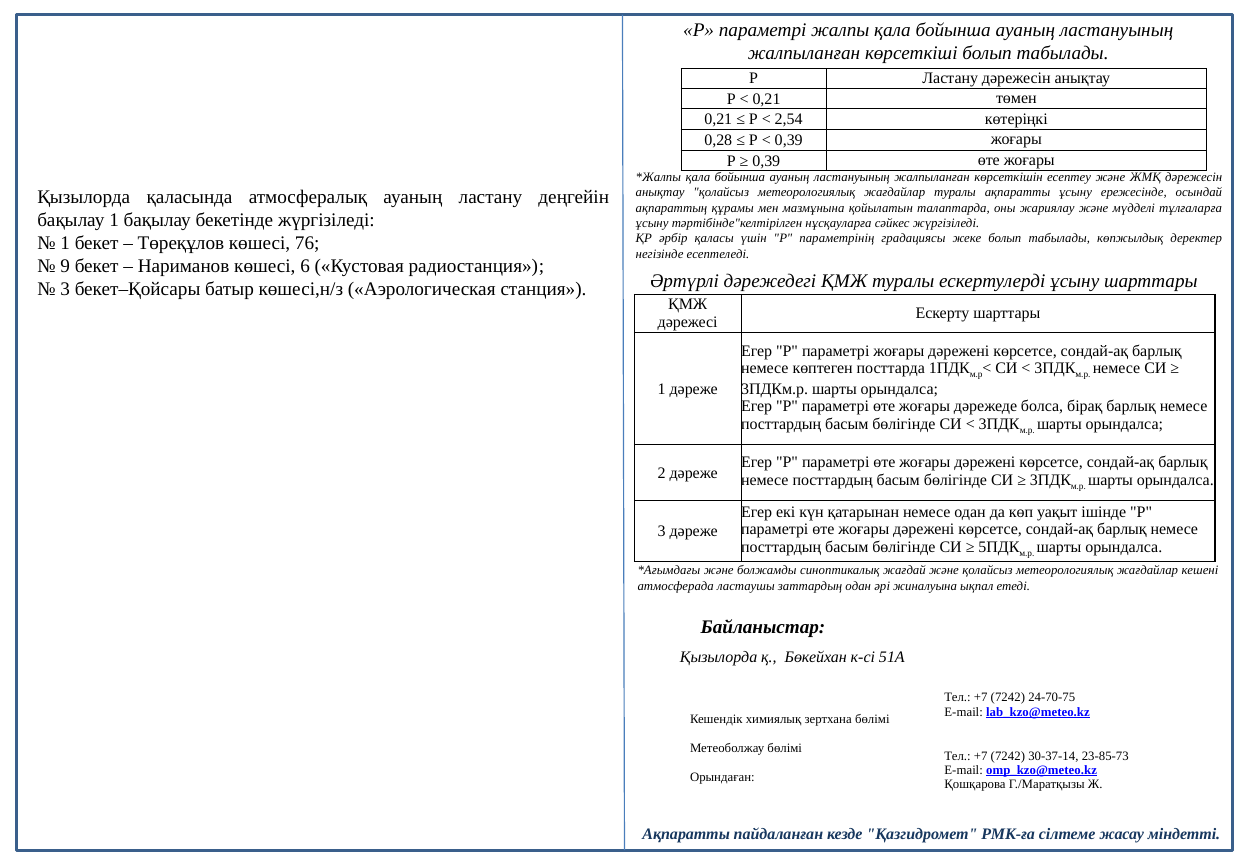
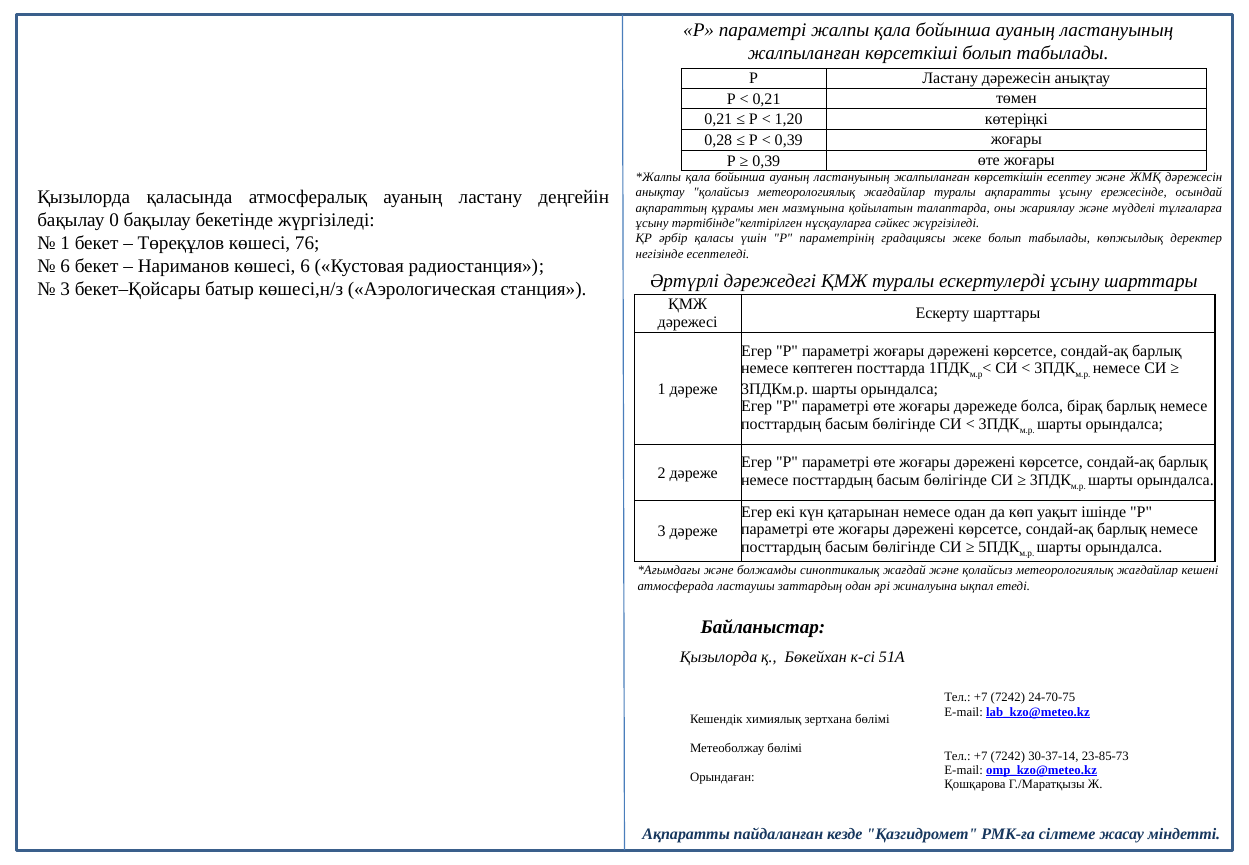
2,54: 2,54 -> 1,20
бақылау 1: 1 -> 0
9 at (65, 266): 9 -> 6
